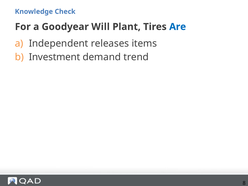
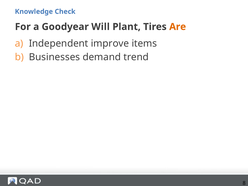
Are colour: blue -> orange
releases: releases -> improve
Investment: Investment -> Businesses
